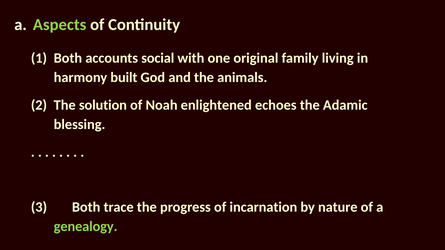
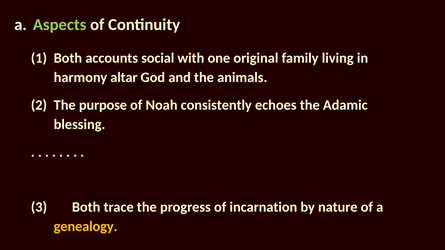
built: built -> altar
solution: solution -> purpose
enlightened: enlightened -> consistently
genealogy colour: light green -> yellow
